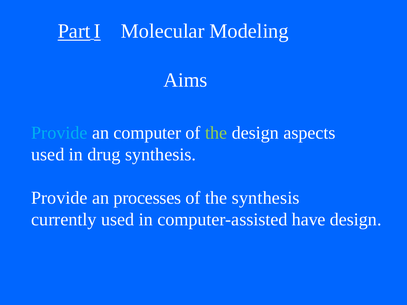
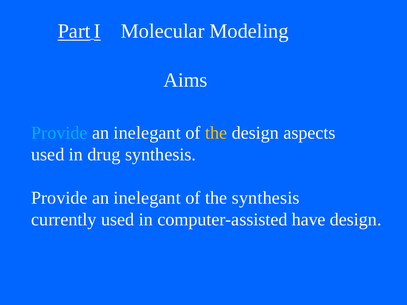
computer at (147, 133): computer -> inelegant
the at (216, 133) colour: light green -> yellow
processes at (147, 198): processes -> inelegant
